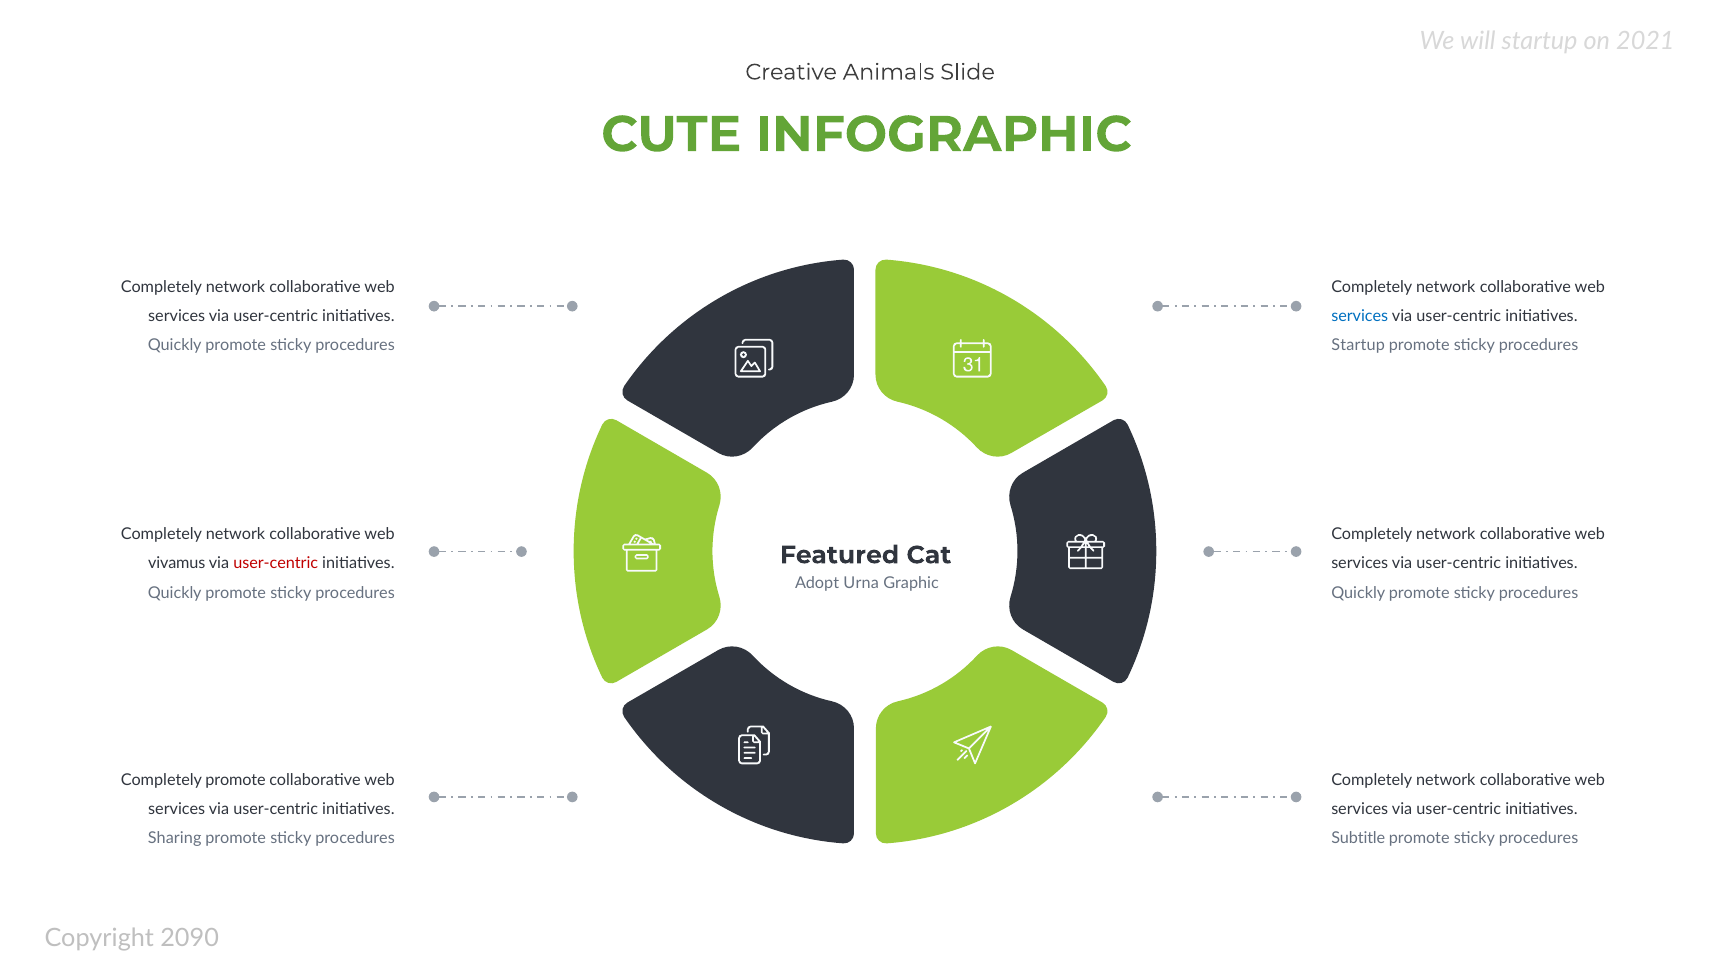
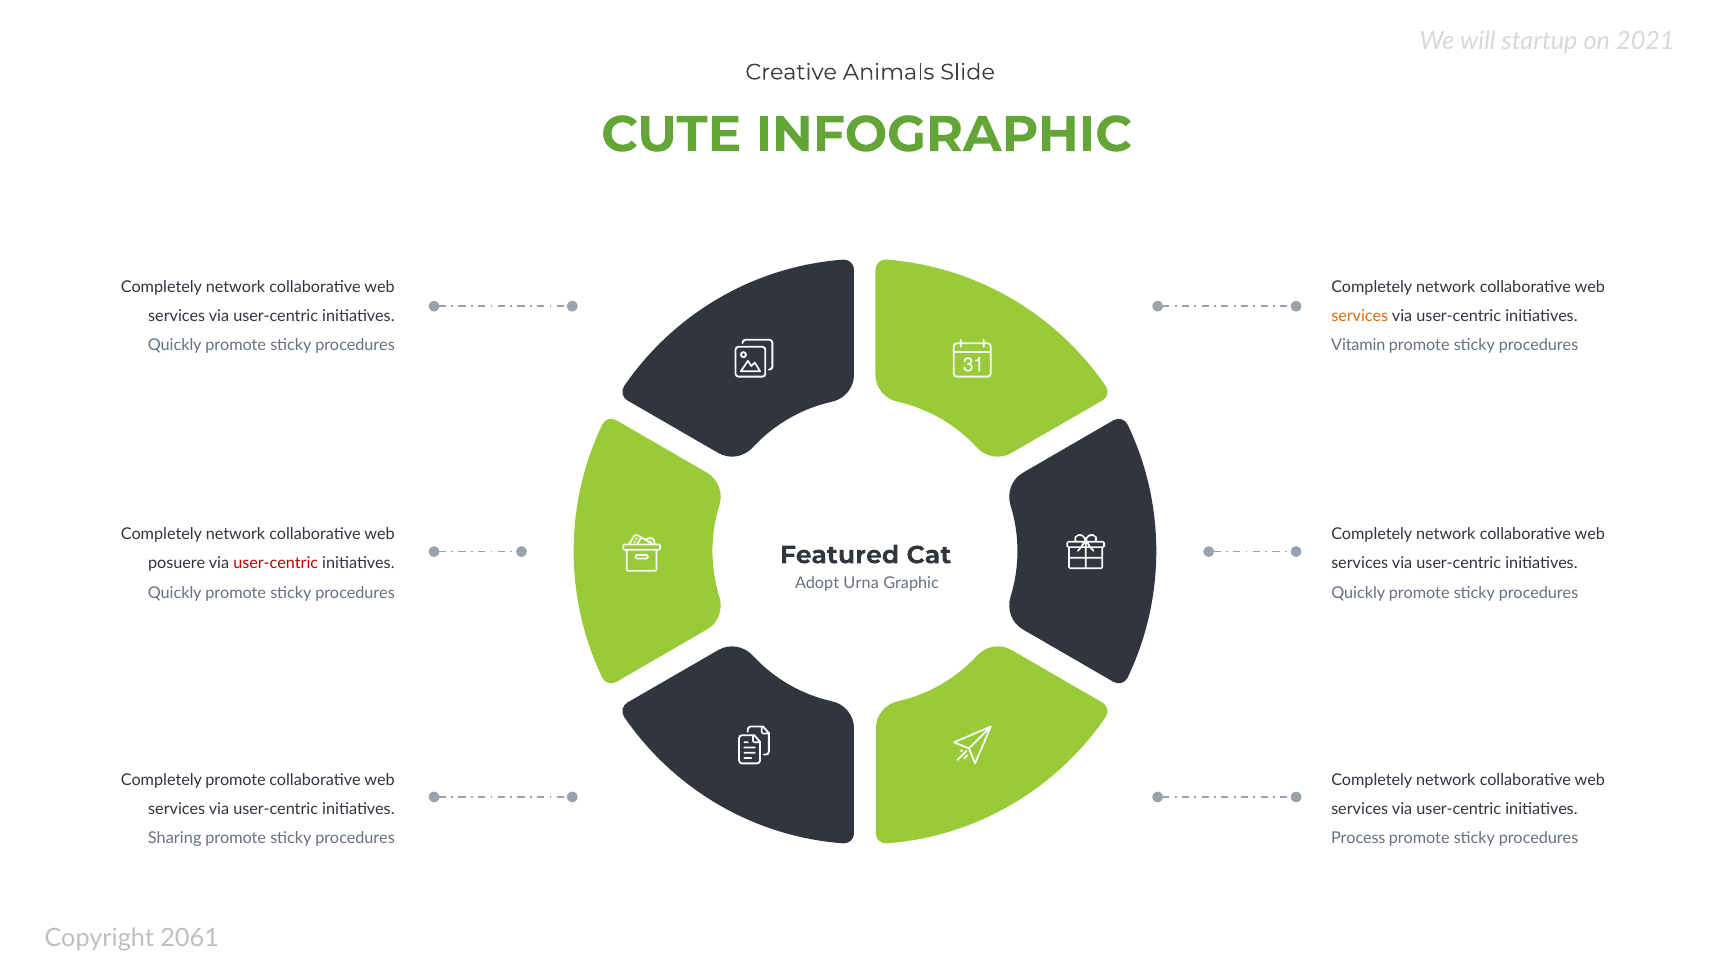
services at (1360, 316) colour: blue -> orange
Startup at (1358, 345): Startup -> Vitamin
vivamus: vivamus -> posuere
Subtitle: Subtitle -> Process
2090: 2090 -> 2061
